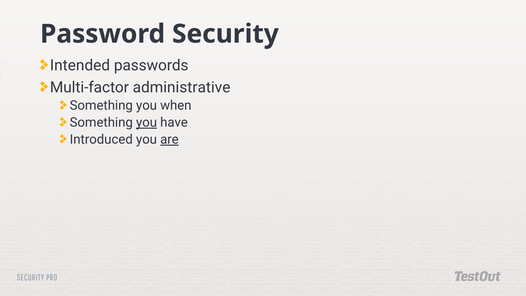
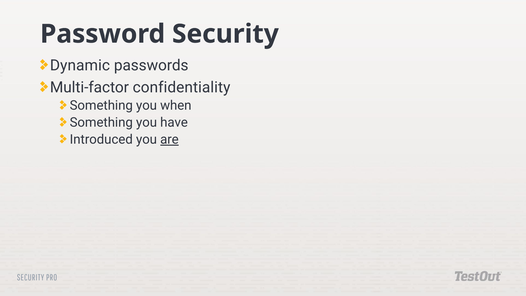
Intended: Intended -> Dynamic
administrative: administrative -> confidentiality
you at (147, 122) underline: present -> none
